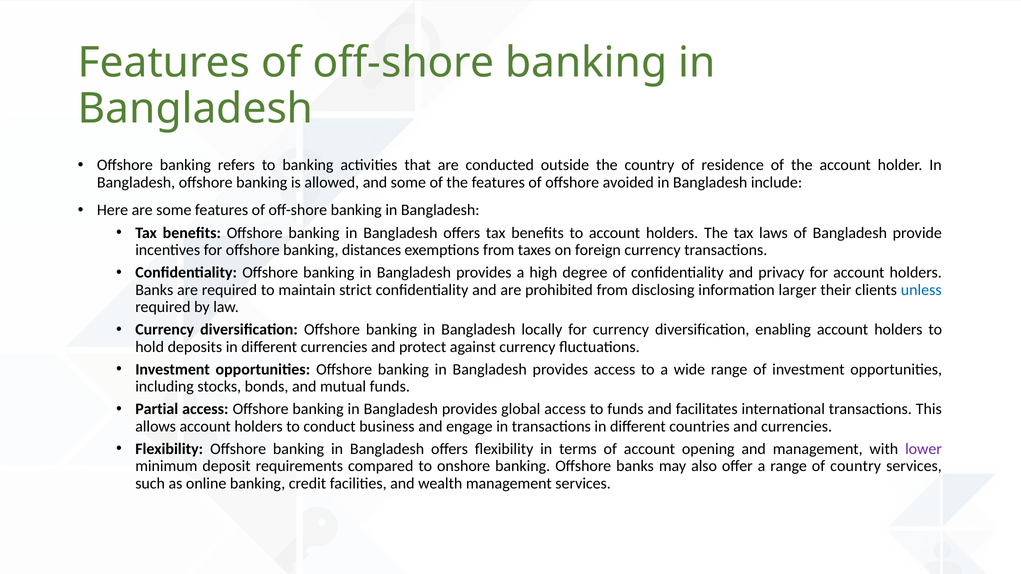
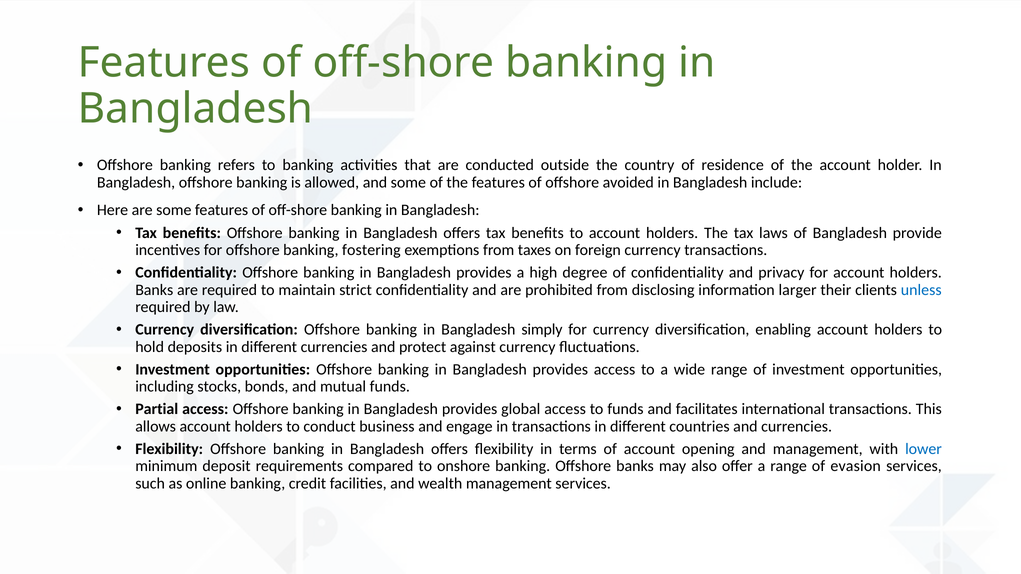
distances: distances -> fostering
locally: locally -> simply
lower colour: purple -> blue
of country: country -> evasion
